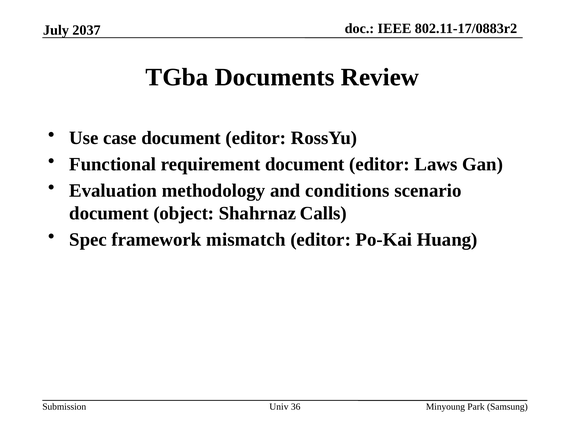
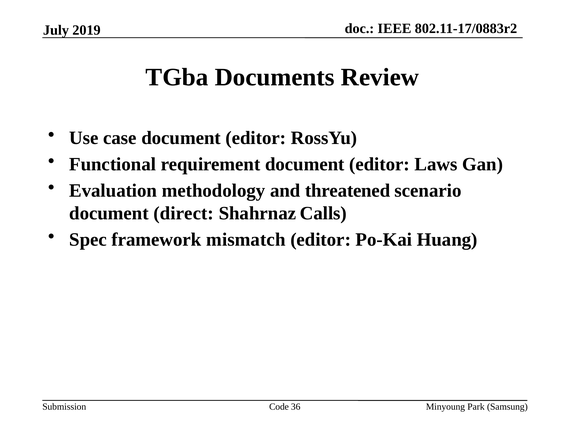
2037: 2037 -> 2019
conditions: conditions -> threatened
object: object -> direct
Univ: Univ -> Code
